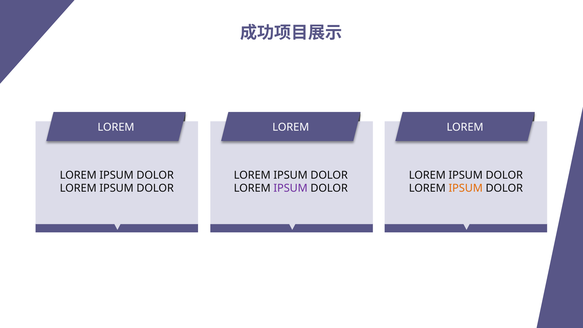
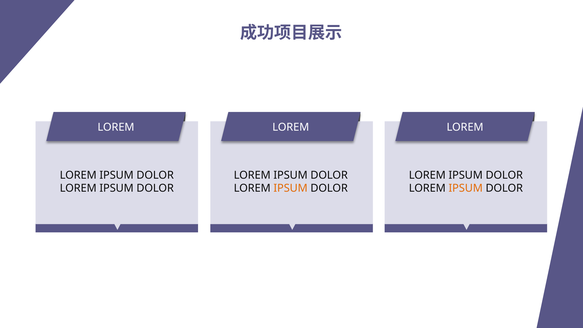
IPSUM at (291, 188) colour: purple -> orange
